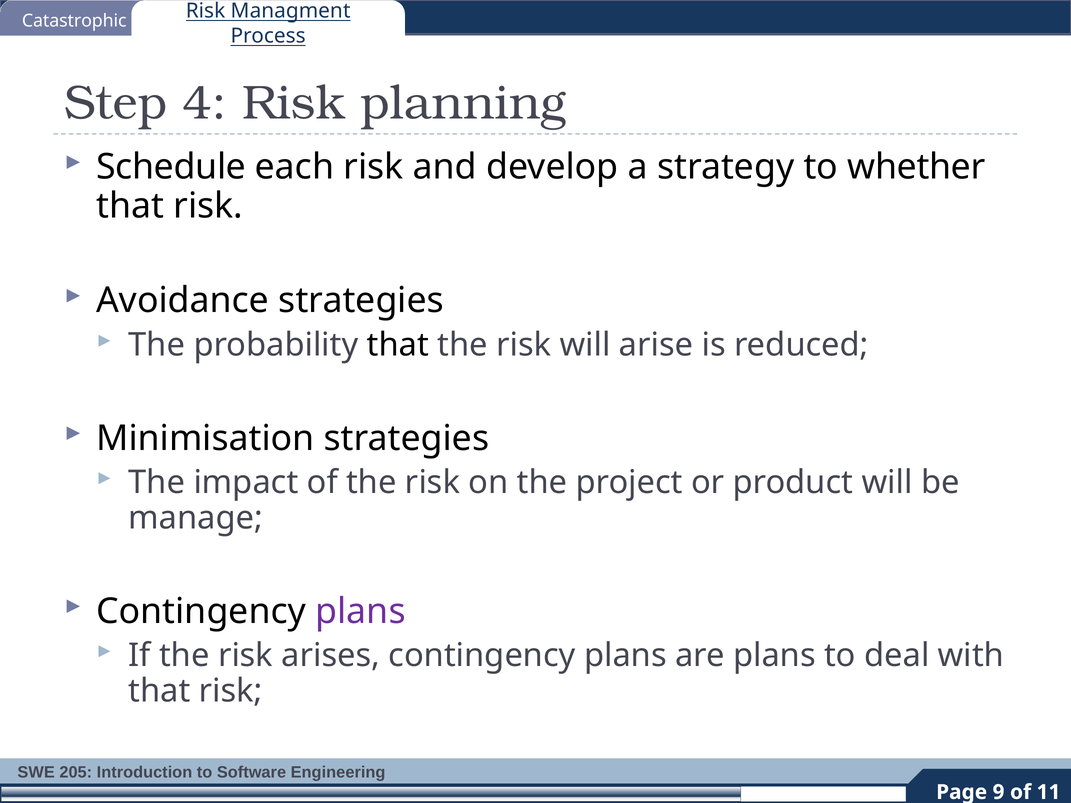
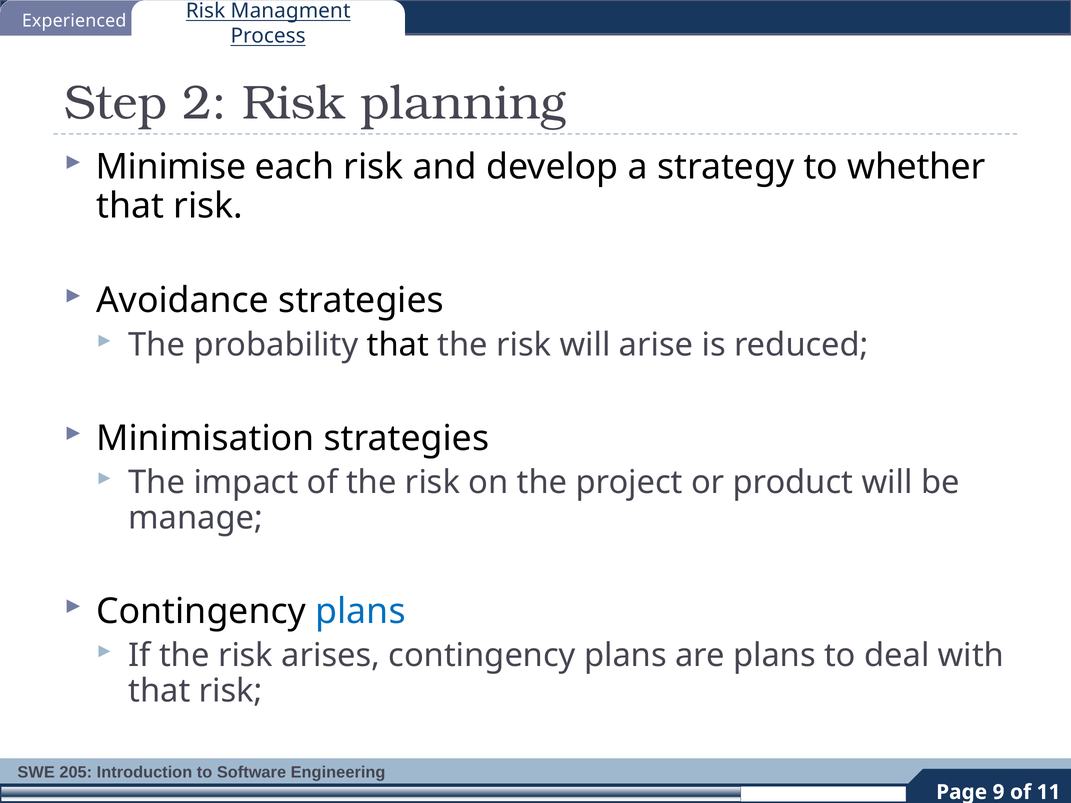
Catastrophic: Catastrophic -> Experienced
4: 4 -> 2
Schedule: Schedule -> Minimise
plans at (360, 612) colour: purple -> blue
